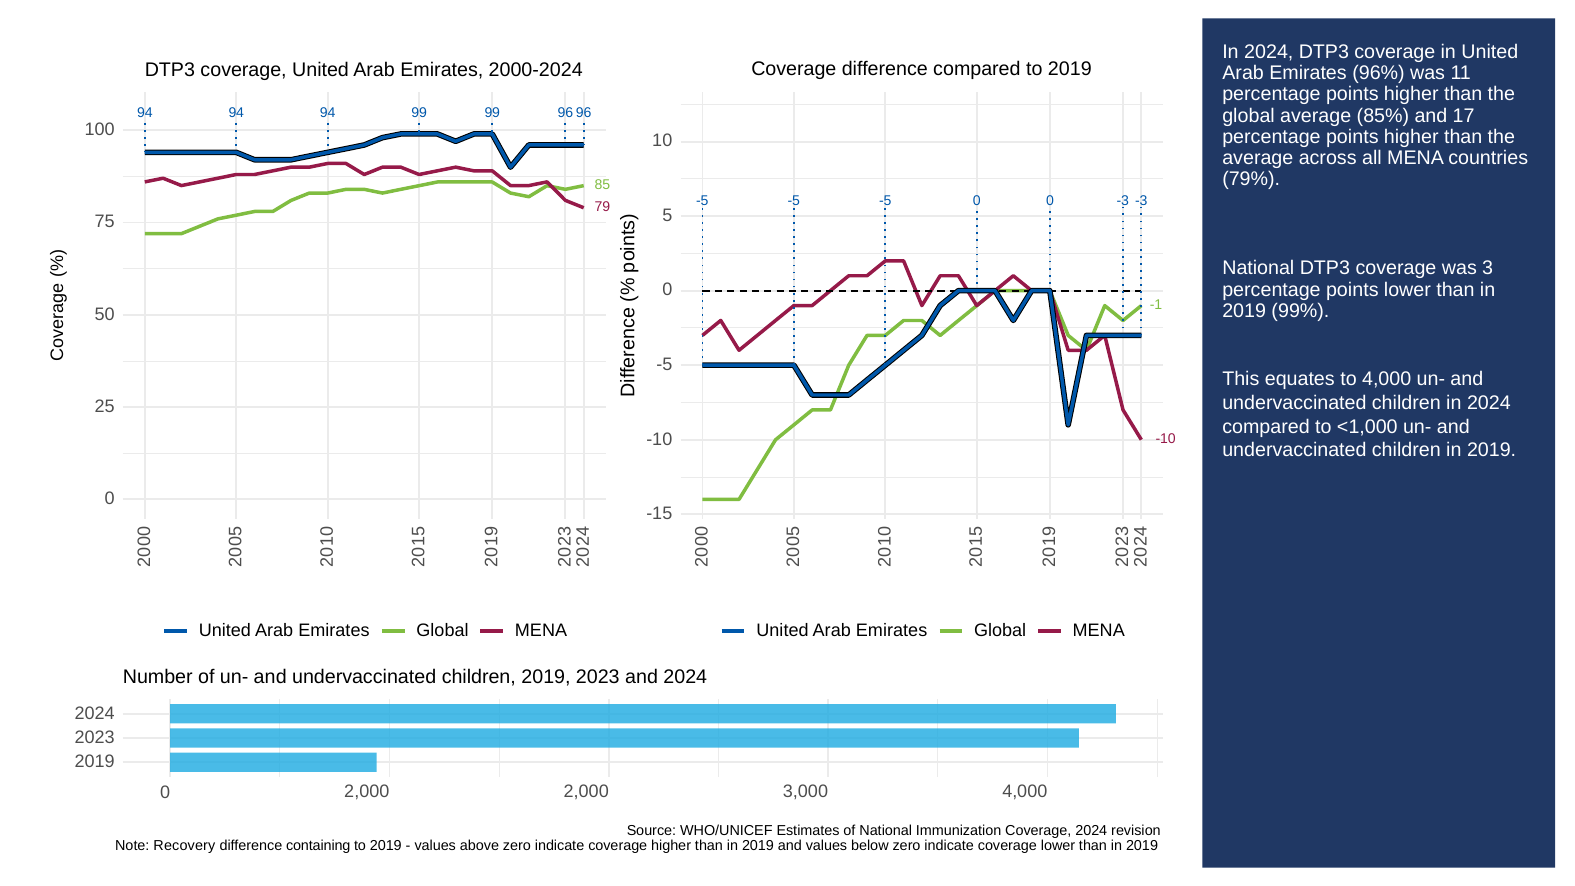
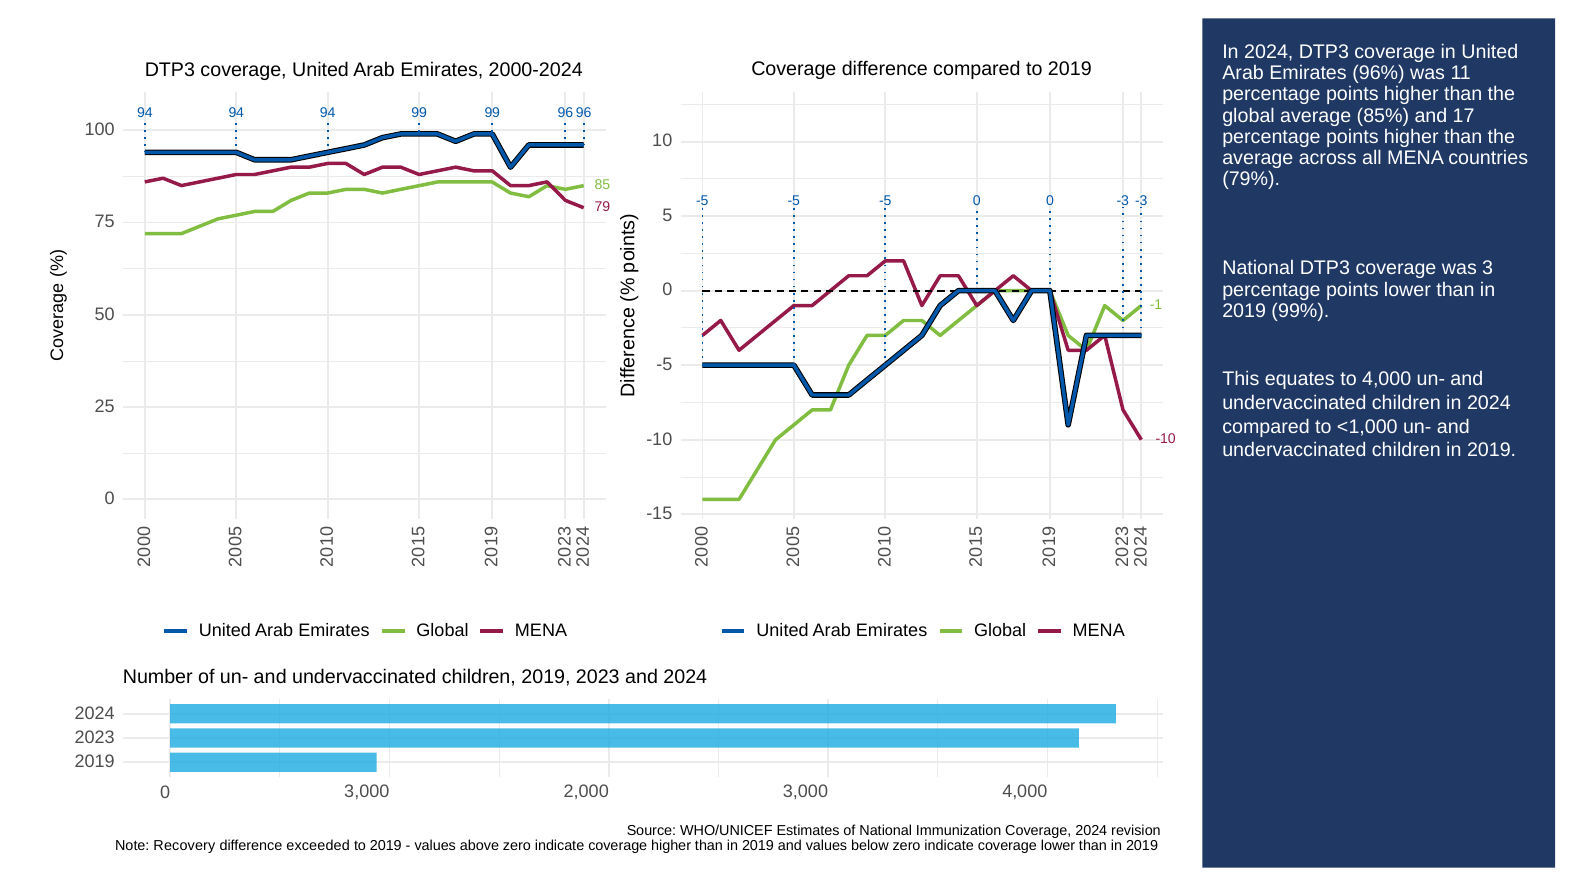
0 2,000: 2,000 -> 3,000
containing: containing -> exceeded
